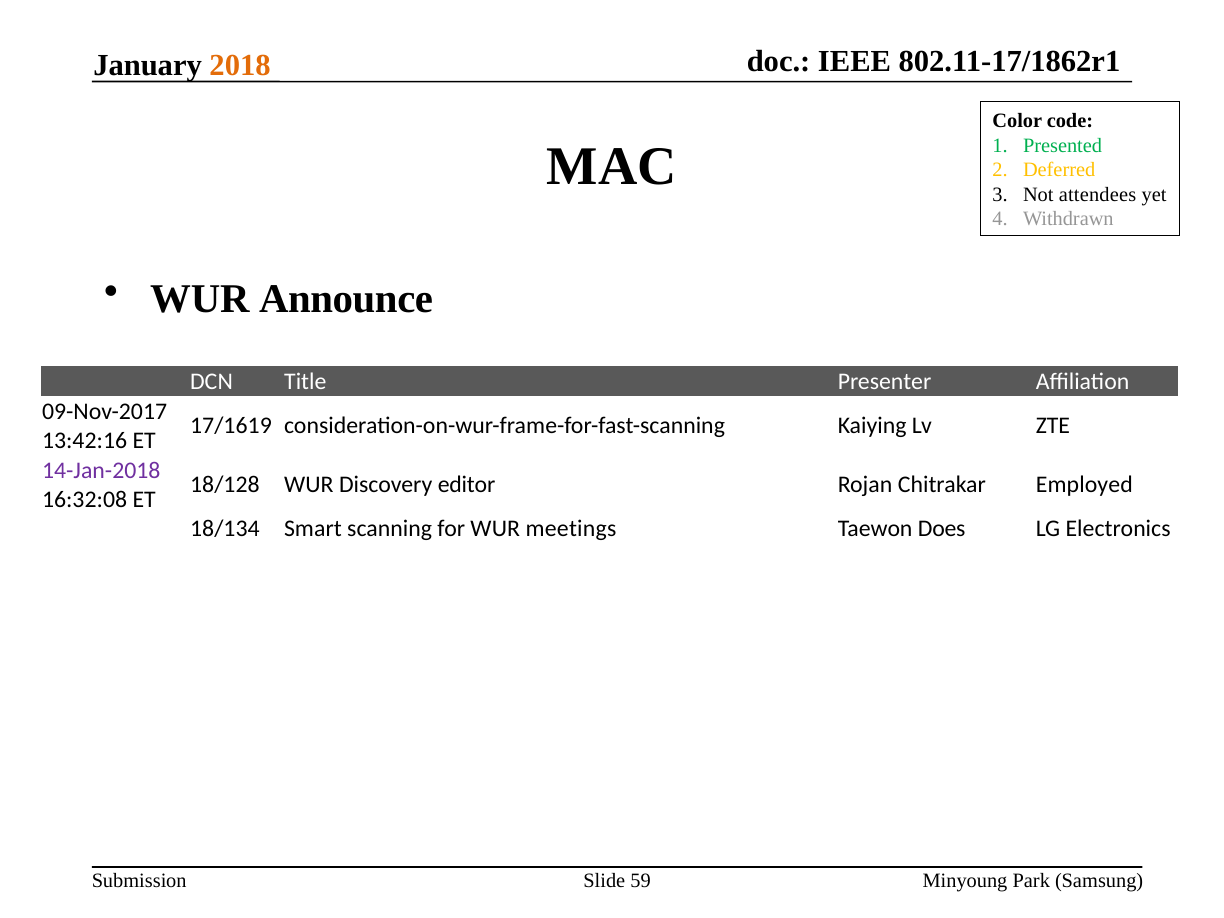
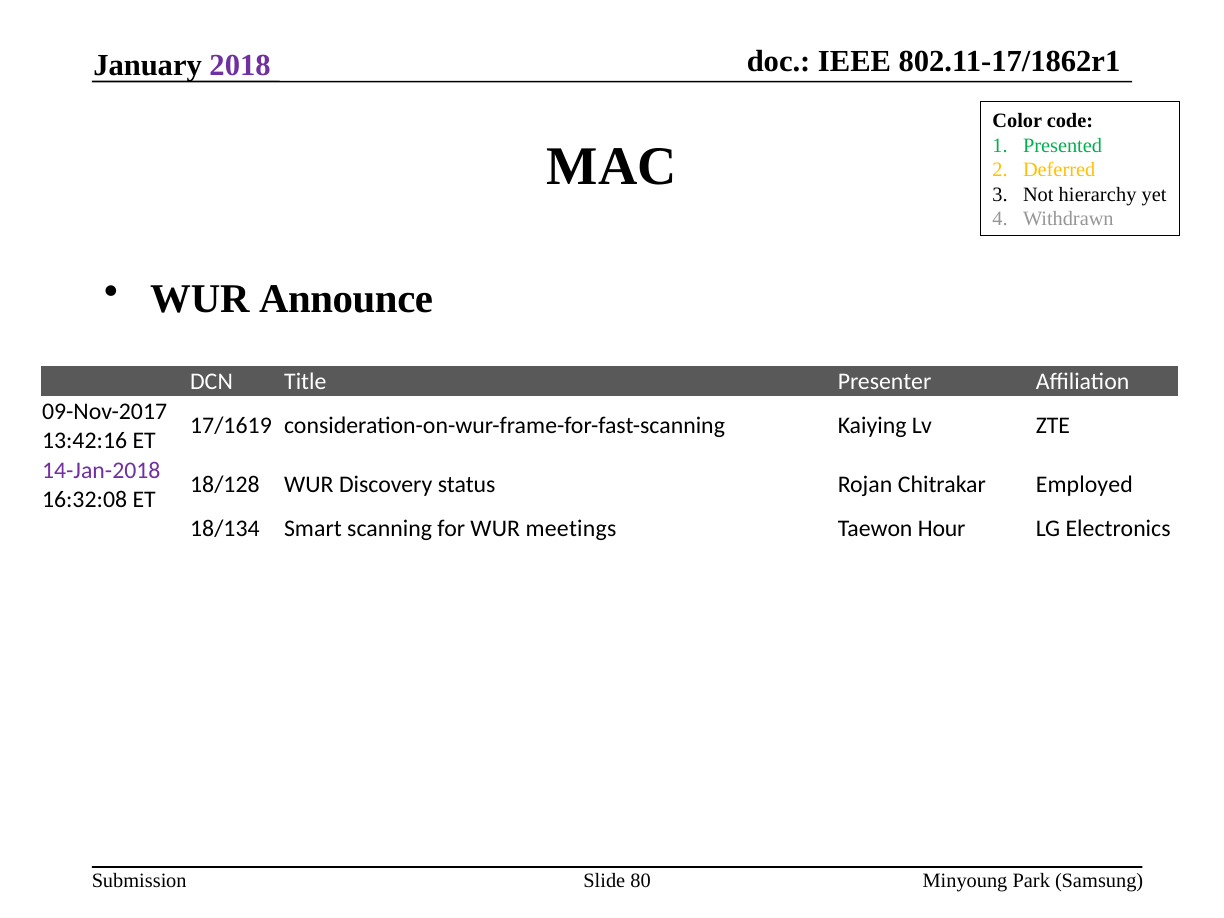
2018 colour: orange -> purple
attendees: attendees -> hierarchy
editor: editor -> status
Does: Does -> Hour
59: 59 -> 80
